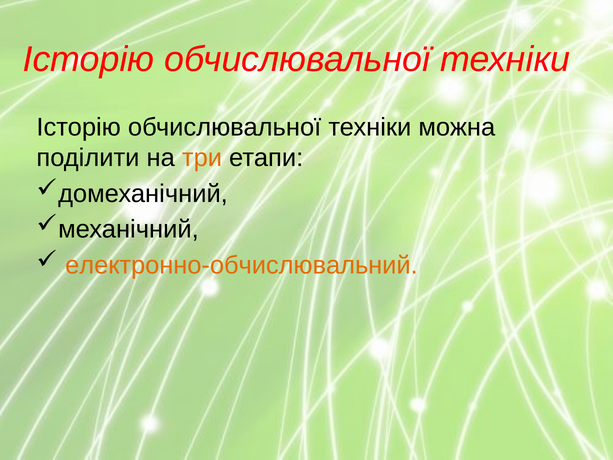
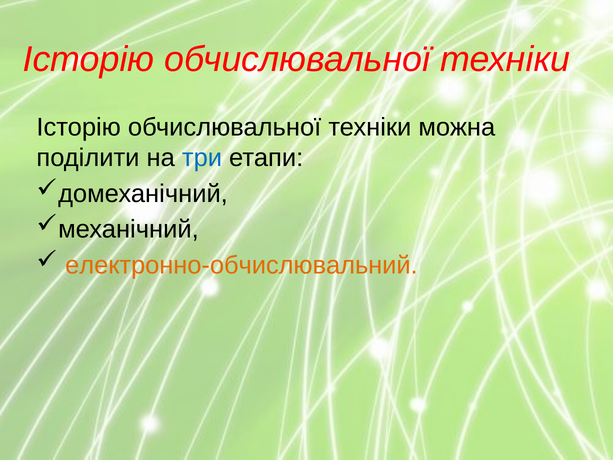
три colour: orange -> blue
